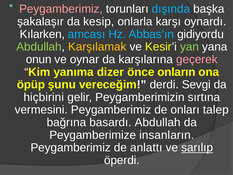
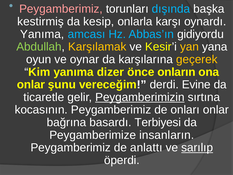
şakalaşır: şakalaşır -> kestirmiş
Kılarken at (42, 34): Kılarken -> Yanıma
yan colour: light green -> yellow
onun: onun -> oyun
geçerek colour: pink -> yellow
öpüp at (31, 84): öpüp -> onlar
Sevgi: Sevgi -> Evine
hiçbirini: hiçbirini -> ticaretle
Peygamberimizin underline: none -> present
vermesini: vermesini -> kocasının
onları talep: talep -> onlar
basardı Abdullah: Abdullah -> Terbiyesi
